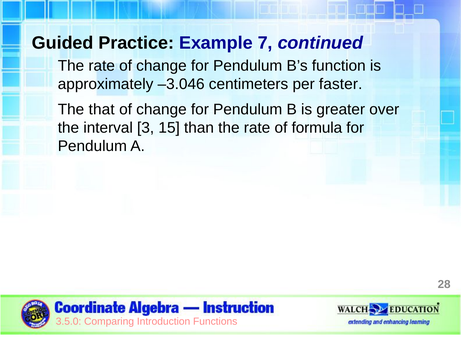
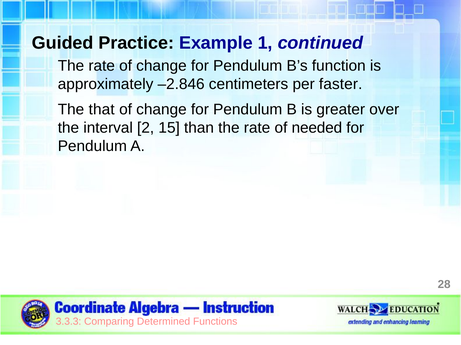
7: 7 -> 1
–3.046: –3.046 -> –2.846
3: 3 -> 2
formula: formula -> needed
3.5.0: 3.5.0 -> 3.3.3
Introduction: Introduction -> Determined
